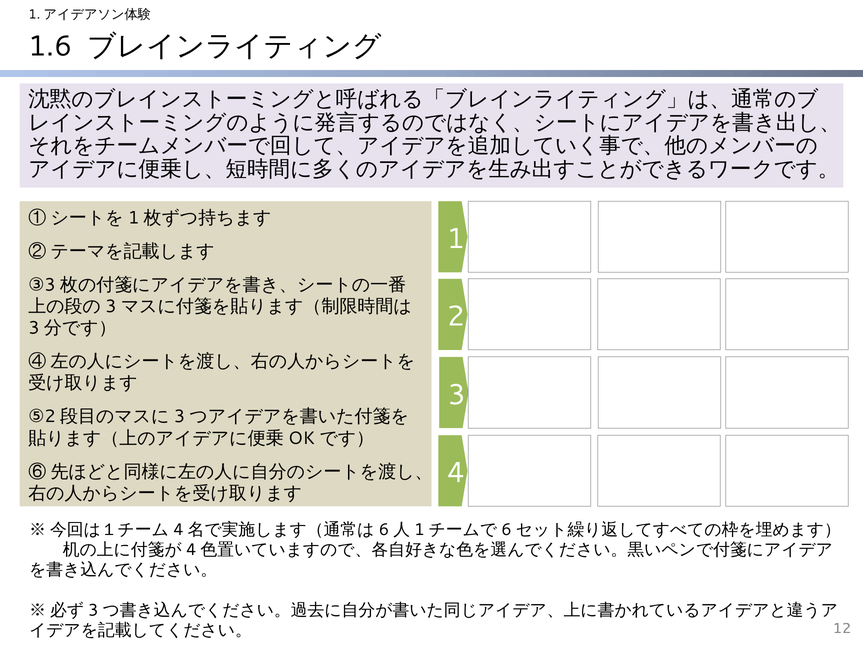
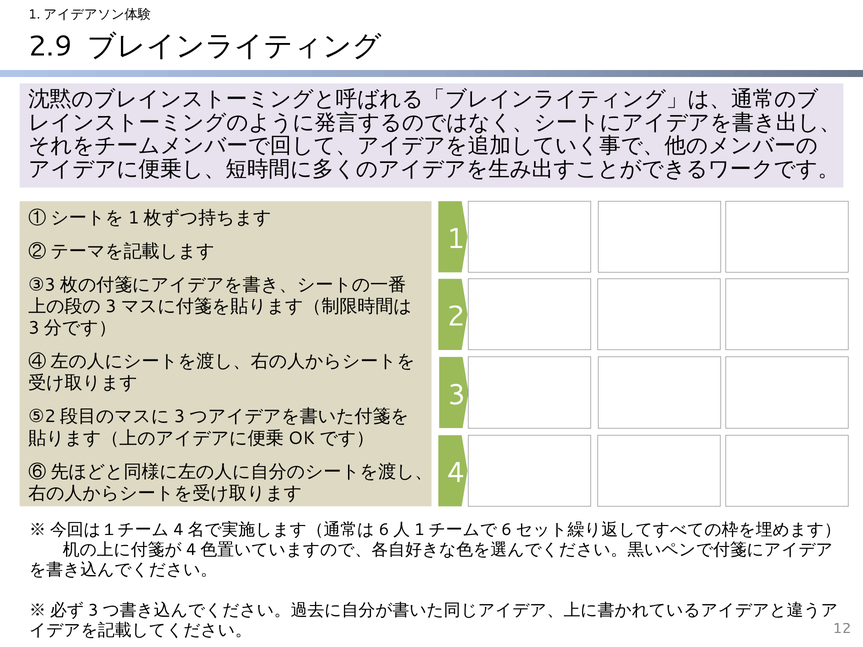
1.6: 1.6 -> 2.9
